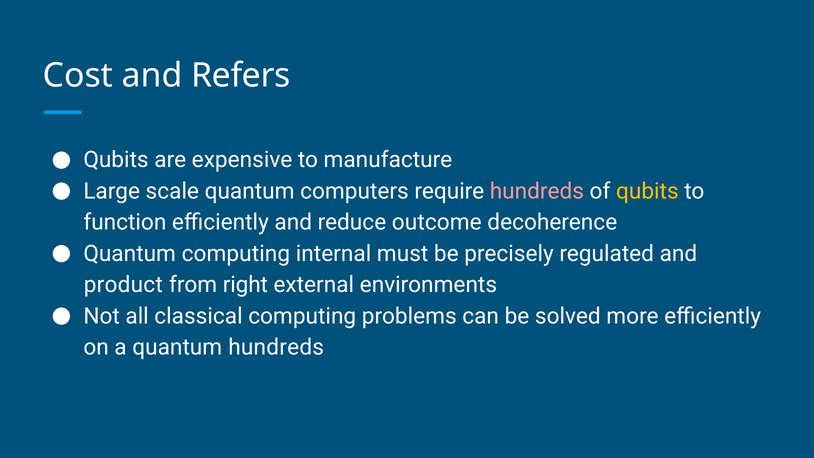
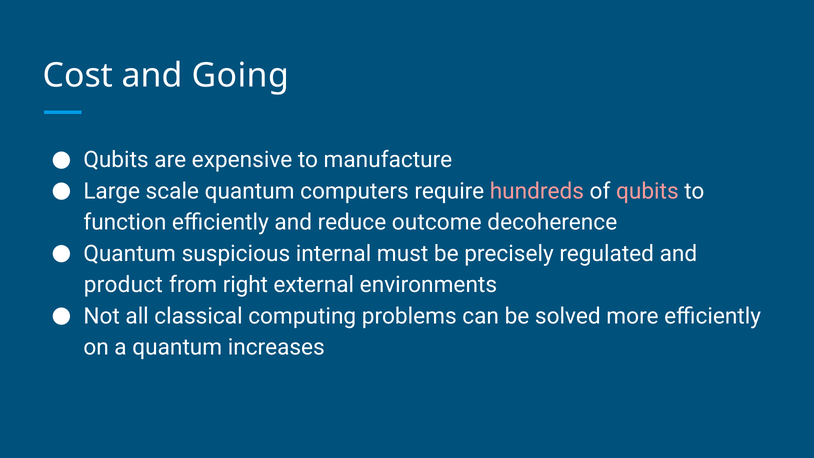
Refers: Refers -> Going
qubits at (647, 191) colour: yellow -> pink
Quantum computing: computing -> suspicious
quantum hundreds: hundreds -> increases
